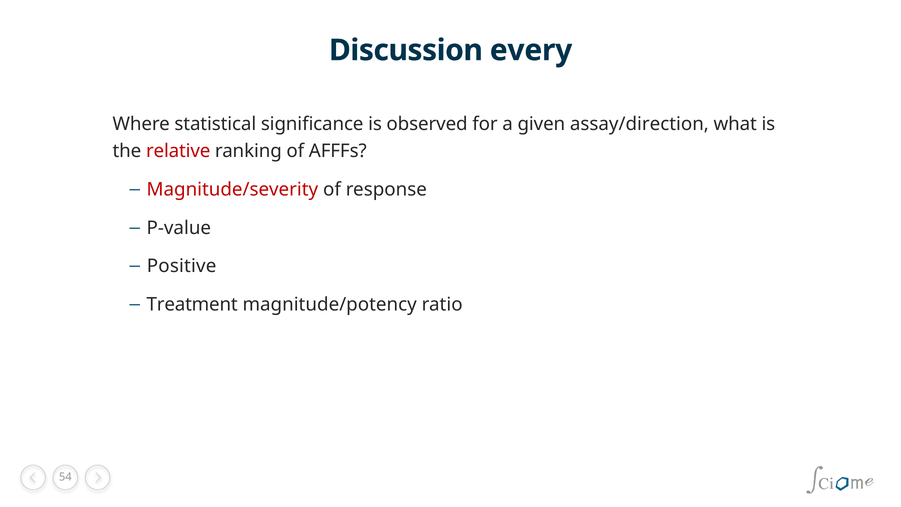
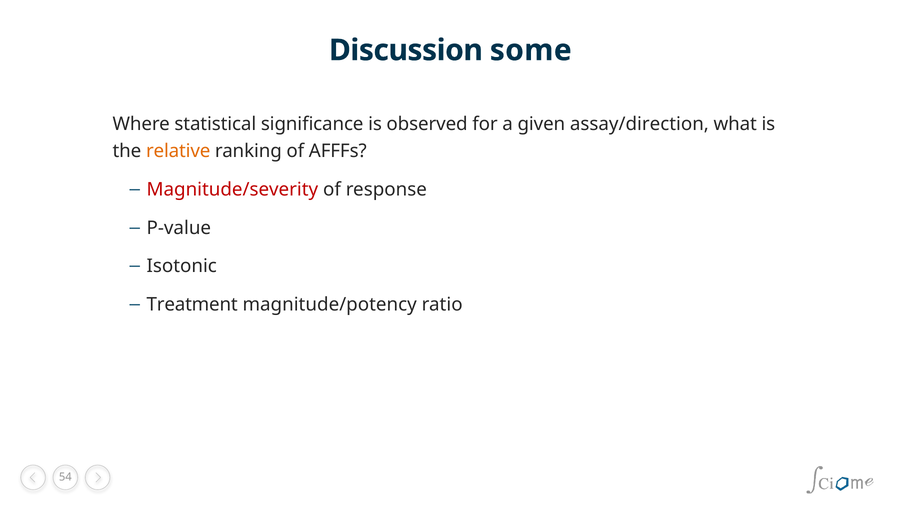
every: every -> some
relative colour: red -> orange
Positive: Positive -> Isotonic
